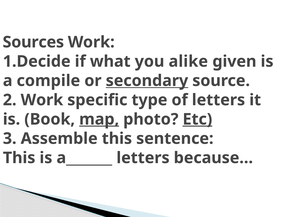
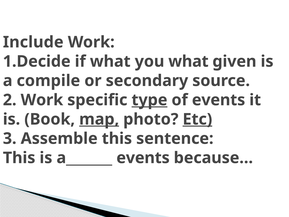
Sources: Sources -> Include
you alike: alike -> what
secondary underline: present -> none
type underline: none -> present
of letters: letters -> events
a_______ letters: letters -> events
